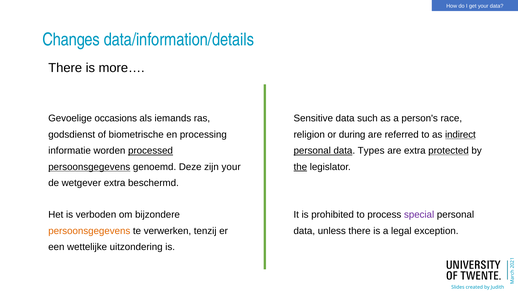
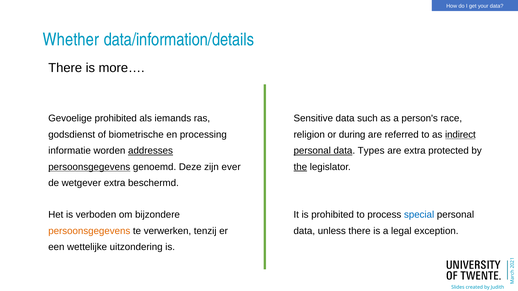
Changes: Changes -> Whether
Gevoelige occasions: occasions -> prohibited
processed: processed -> addresses
protected underline: present -> none
zijn your: your -> ever
special colour: purple -> blue
